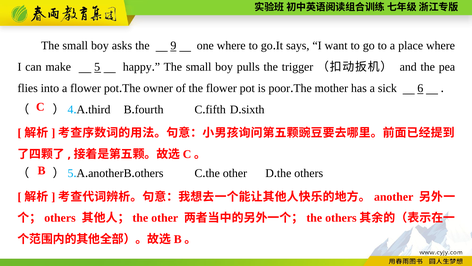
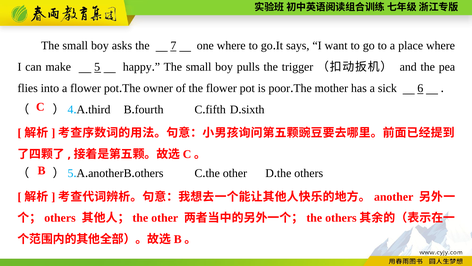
9: 9 -> 7
